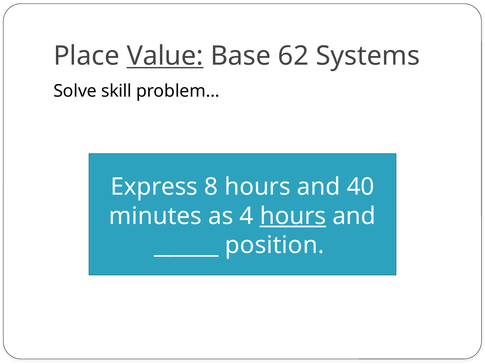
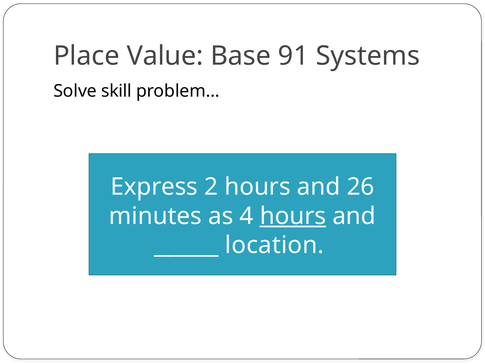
Value underline: present -> none
62: 62 -> 91
8: 8 -> 2
40: 40 -> 26
position: position -> location
